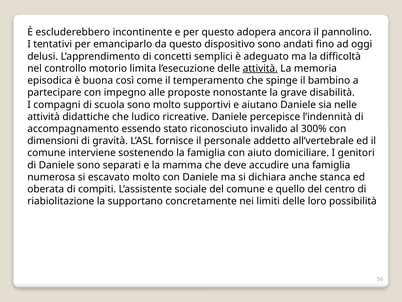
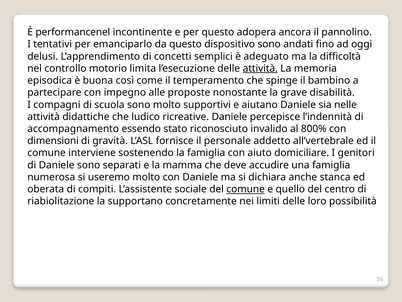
escluderebbero: escluderebbero -> performancenel
300%: 300% -> 800%
escavato: escavato -> useremo
comune at (246, 189) underline: none -> present
